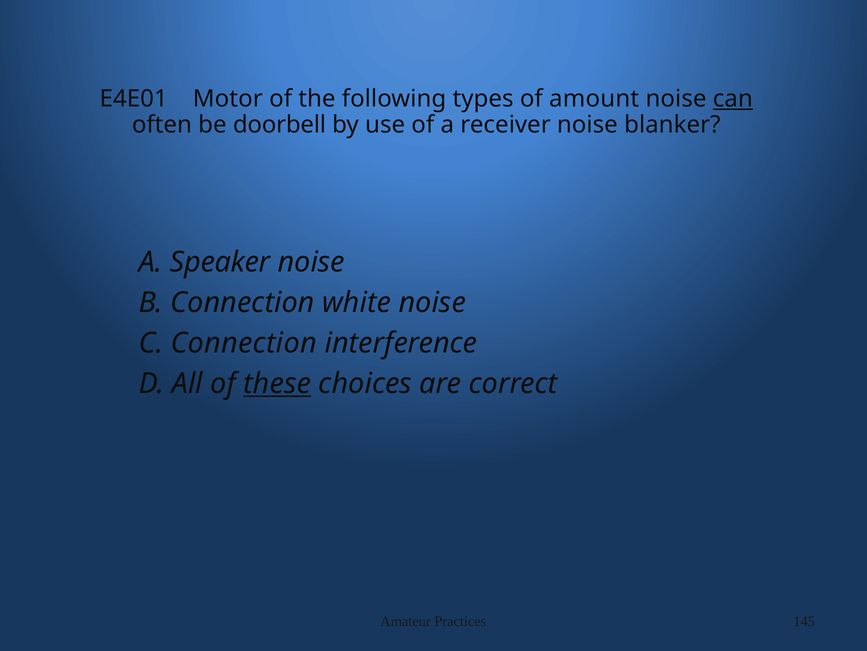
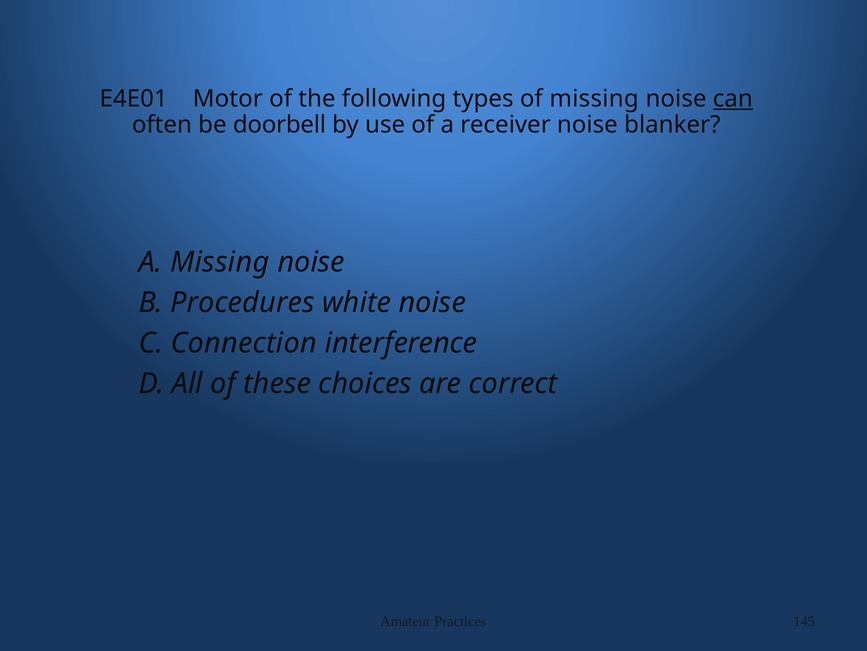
of amount: amount -> missing
A Speaker: Speaker -> Missing
B Connection: Connection -> Procedures
these underline: present -> none
